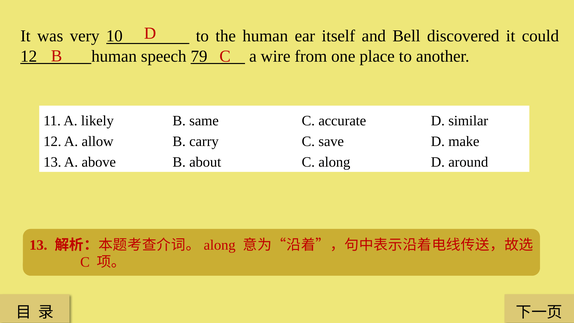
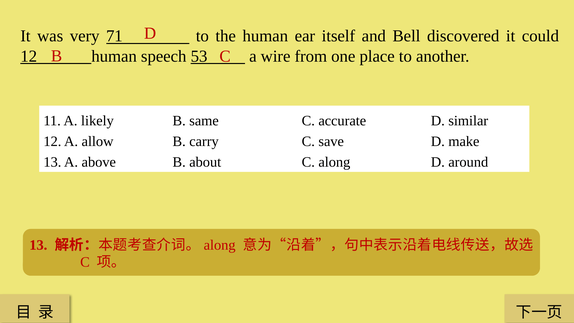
10: 10 -> 71
79: 79 -> 53
